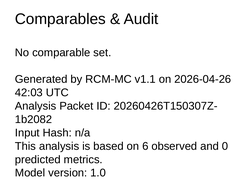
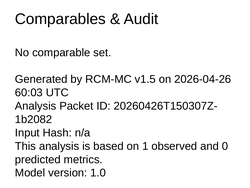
v1.1: v1.1 -> v1.5
42:03: 42:03 -> 60:03
6: 6 -> 1
